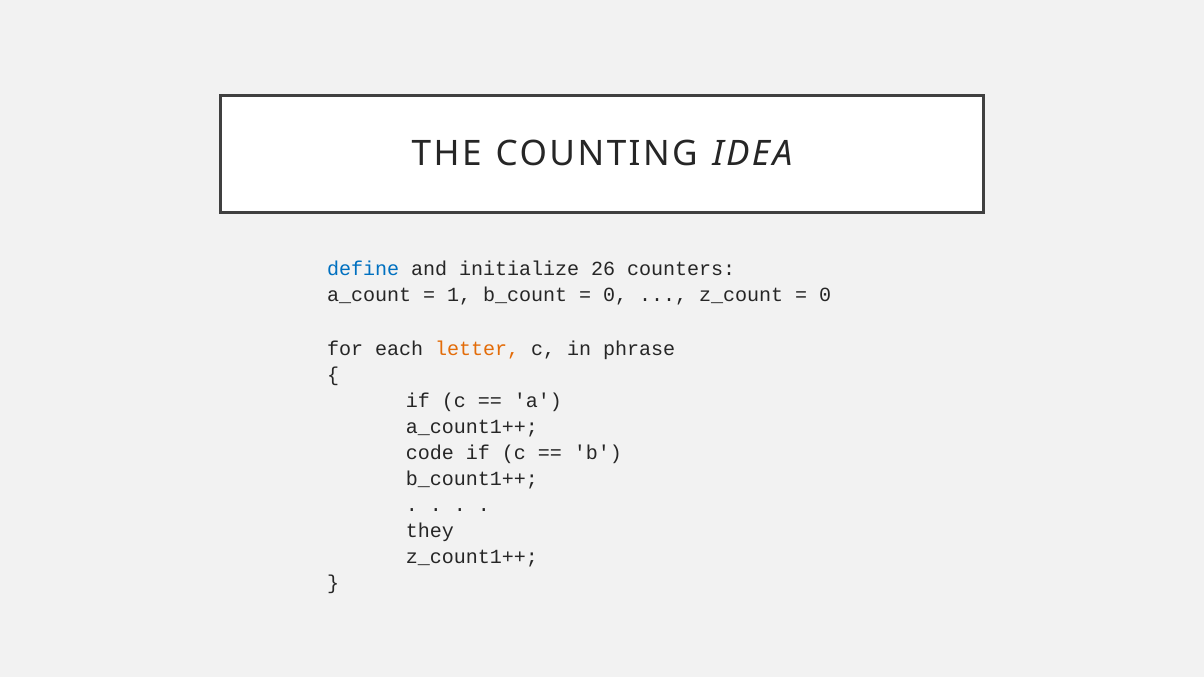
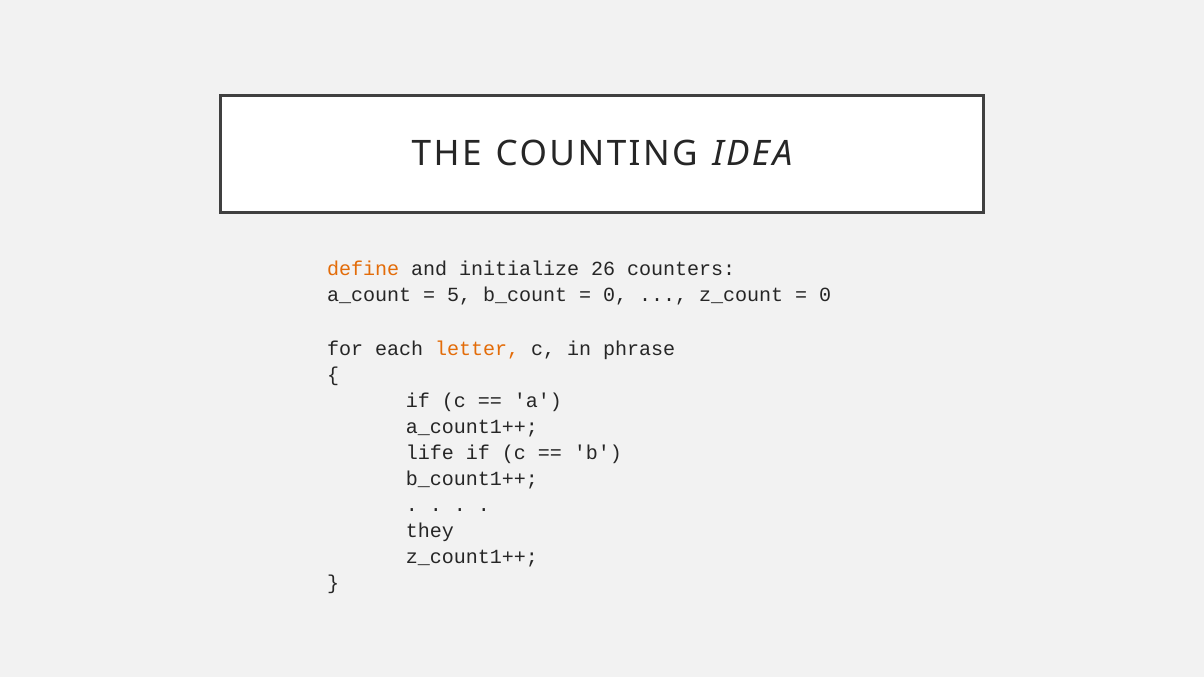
define colour: blue -> orange
1: 1 -> 5
code: code -> life
